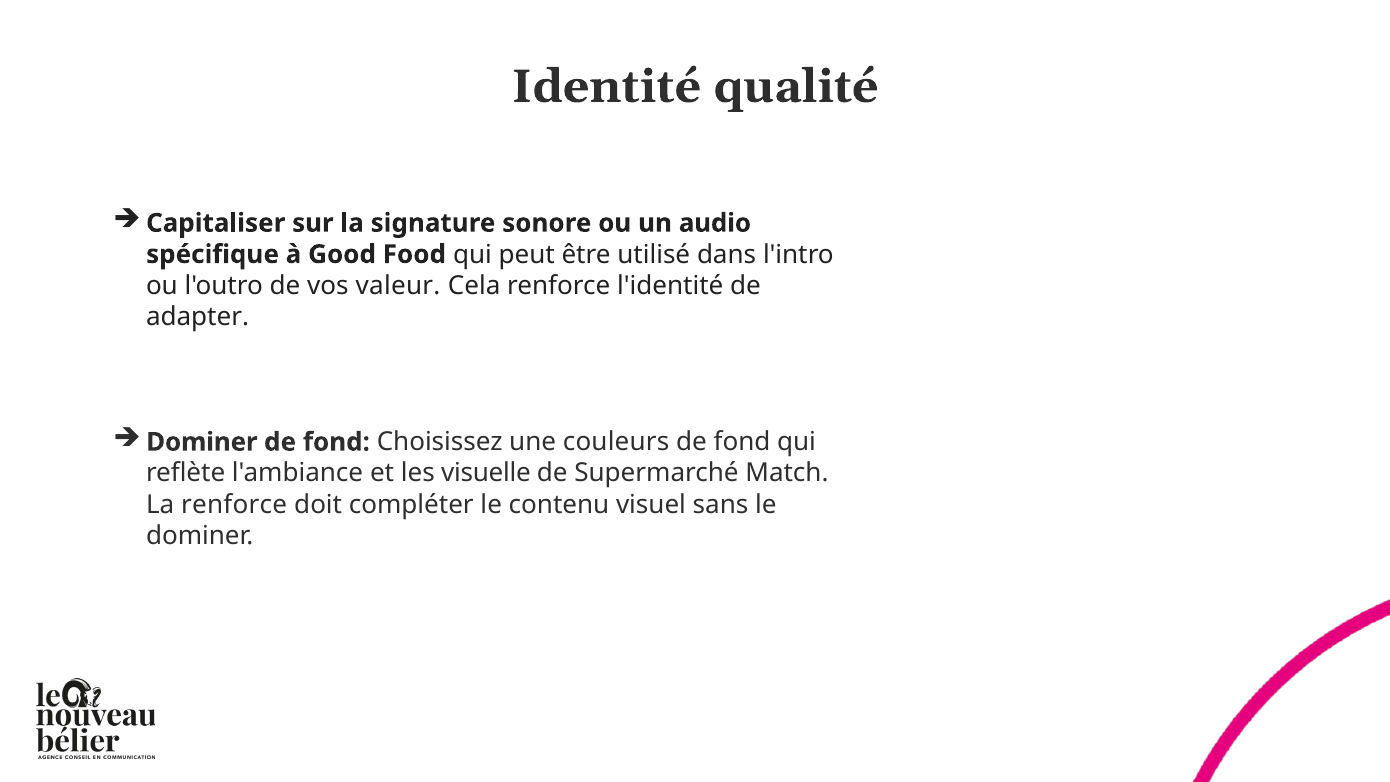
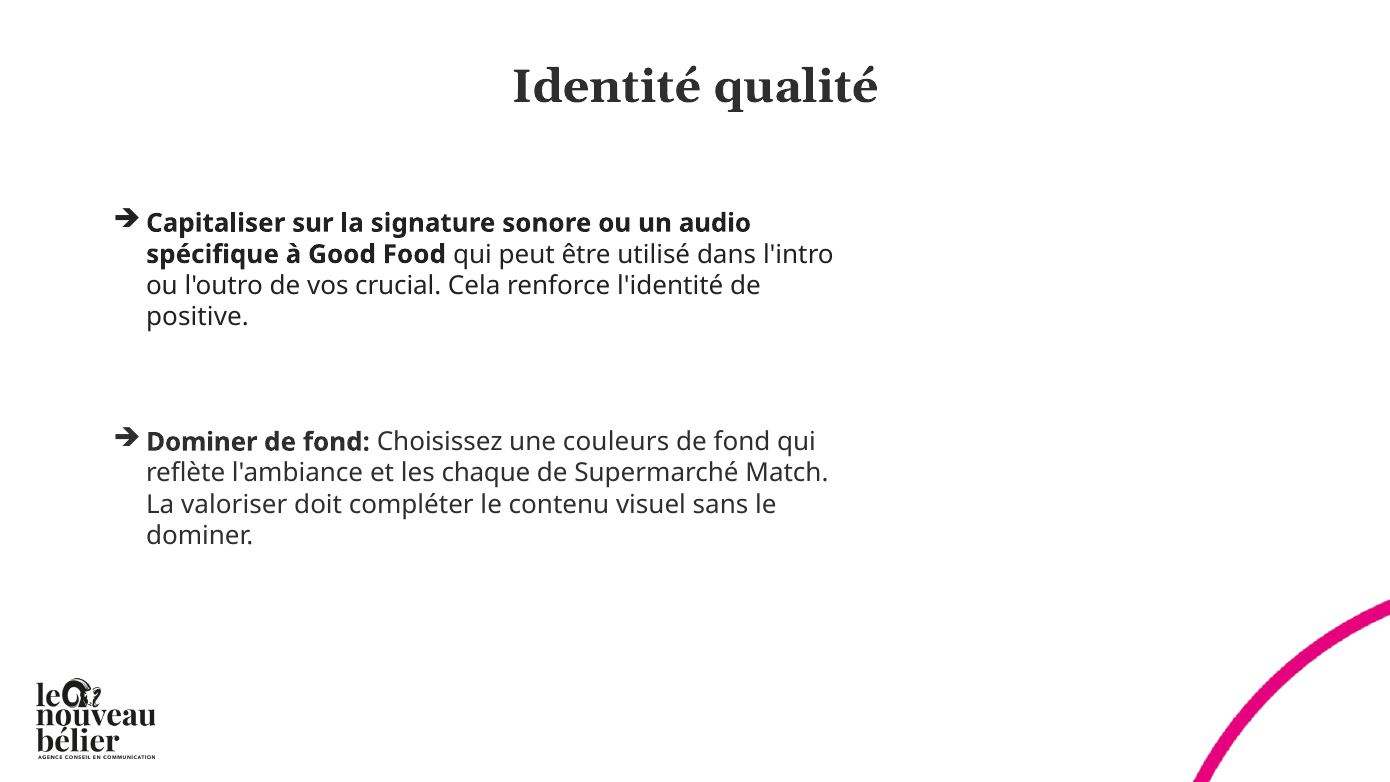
valeur: valeur -> crucial
adapter: adapter -> positive
visuelle: visuelle -> chaque
La renforce: renforce -> valoriser
